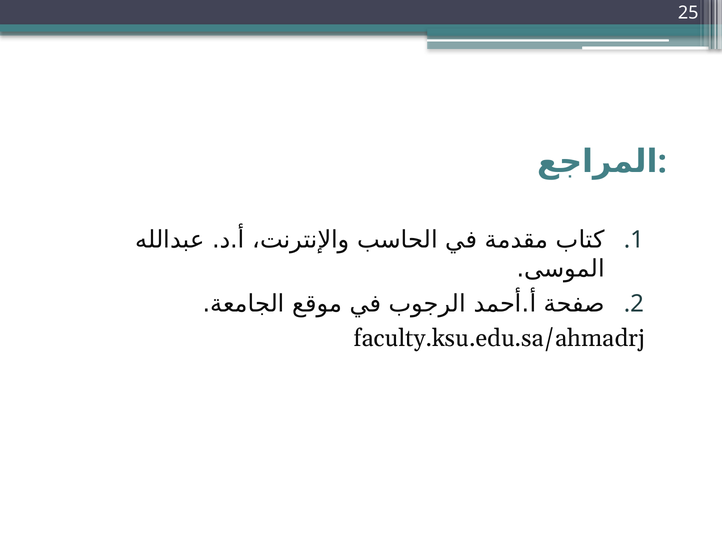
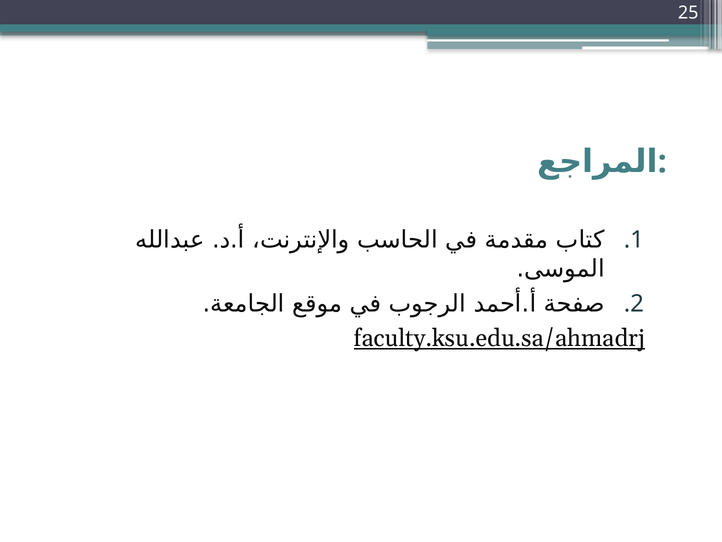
faculty.ksu.edu.sa/ahmadrj underline: none -> present
